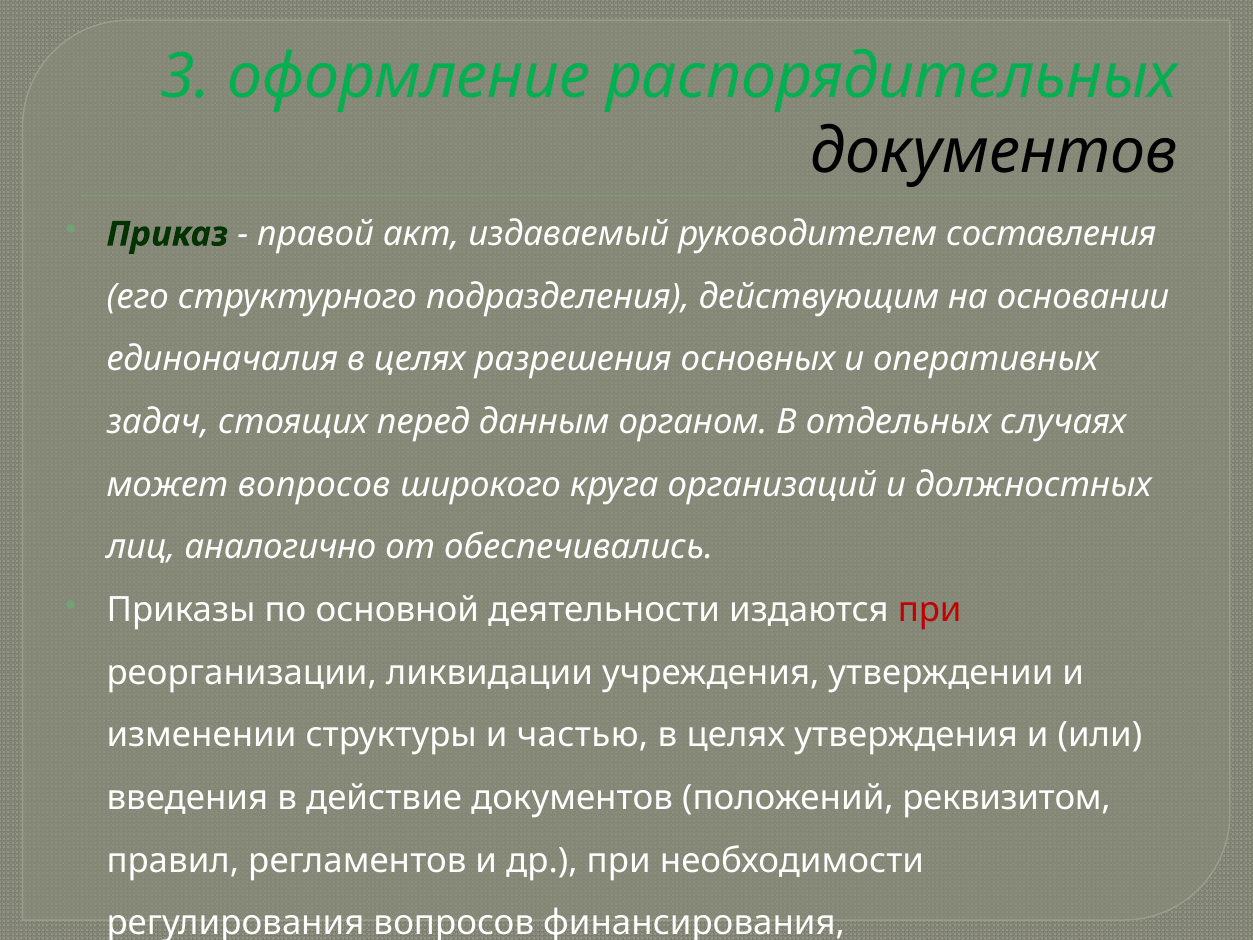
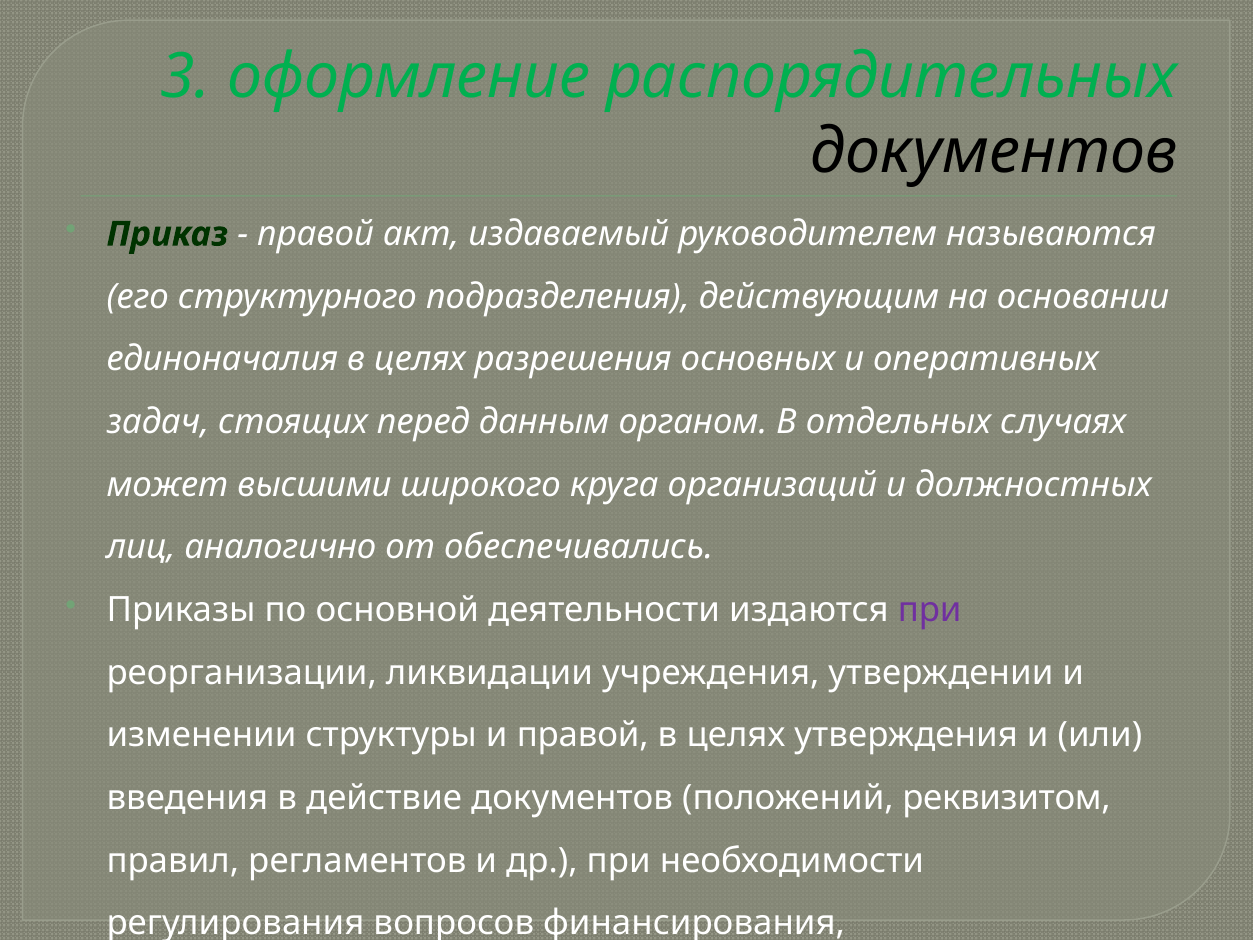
составления: составления -> называются
может вопросов: вопросов -> высшими
при at (930, 610) colour: red -> purple
и частью: частью -> правой
